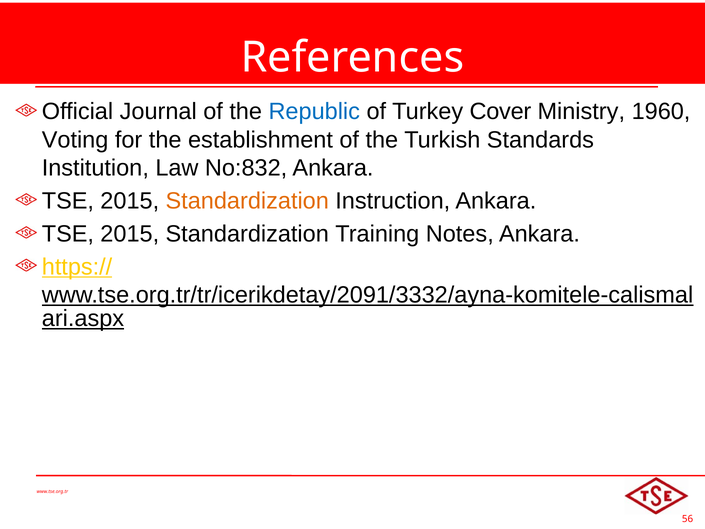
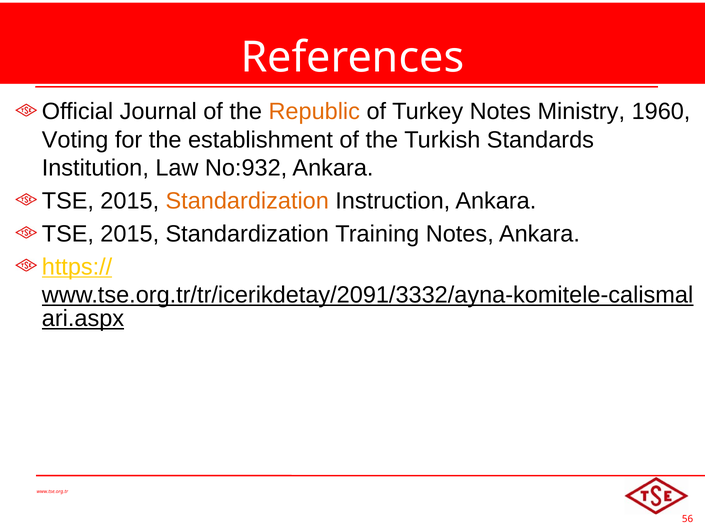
Republic colour: blue -> orange
Turkey Cover: Cover -> Notes
No:832: No:832 -> No:932
